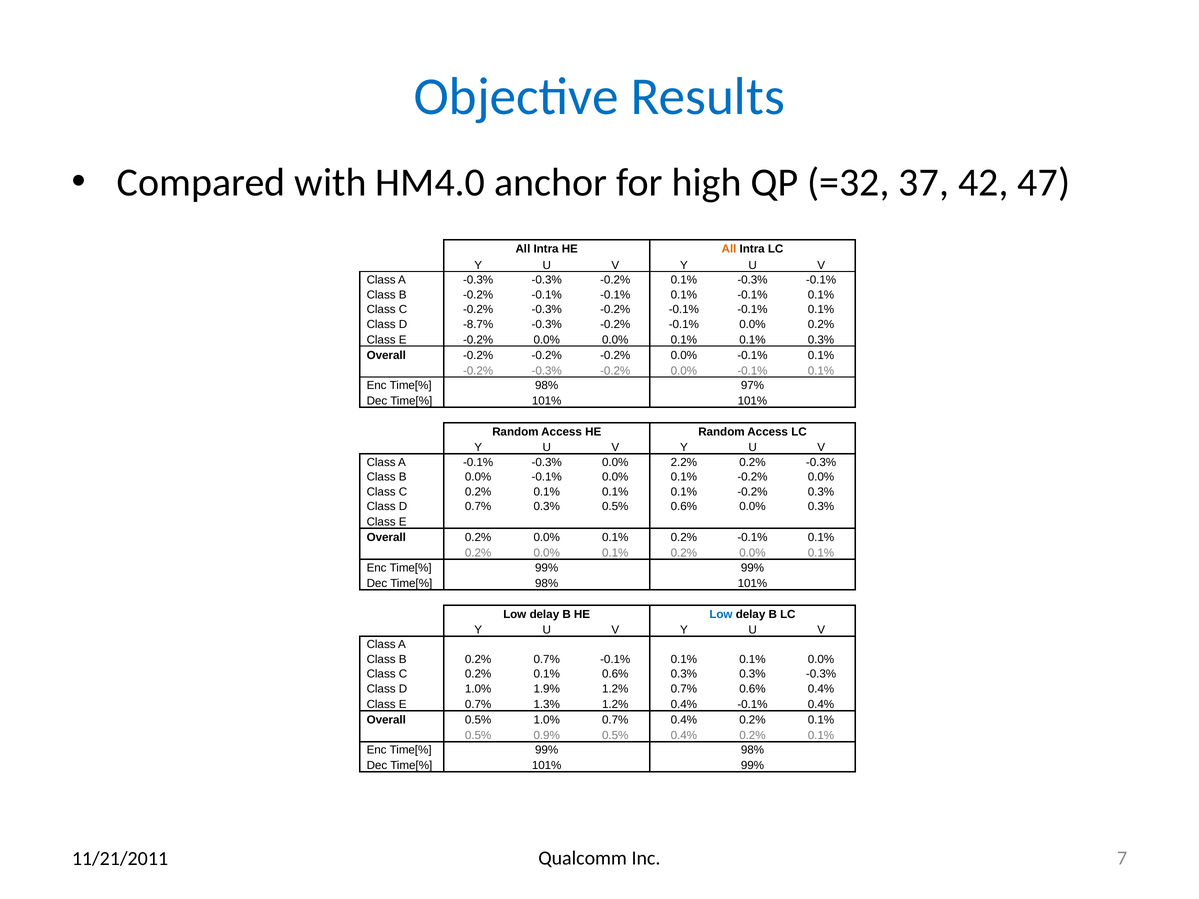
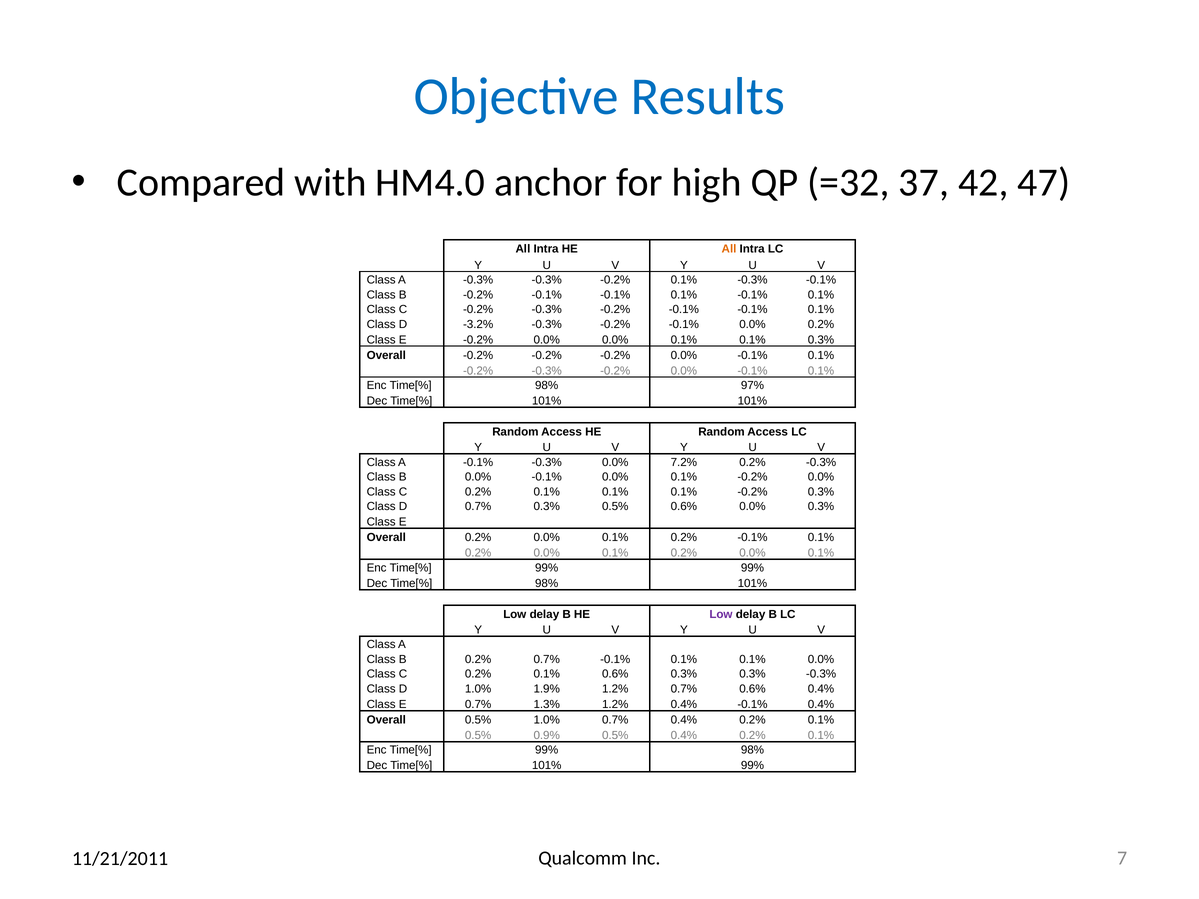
-8.7%: -8.7% -> -3.2%
2.2%: 2.2% -> 7.2%
Low at (721, 615) colour: blue -> purple
